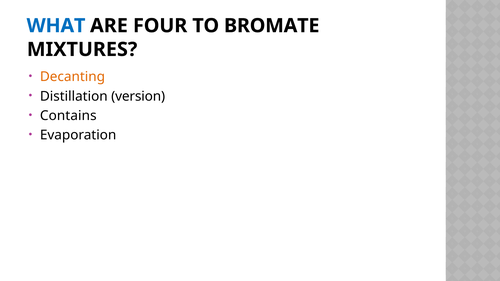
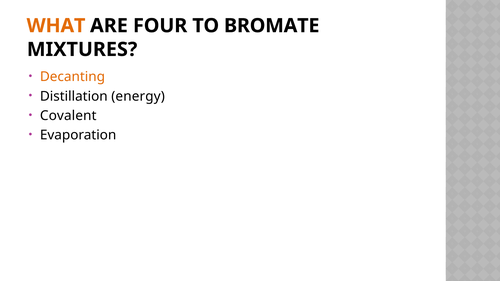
WHAT colour: blue -> orange
version: version -> energy
Contains: Contains -> Covalent
